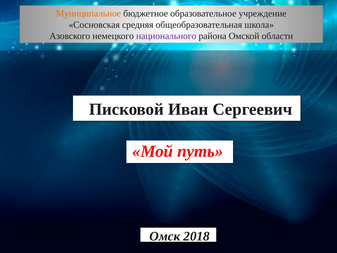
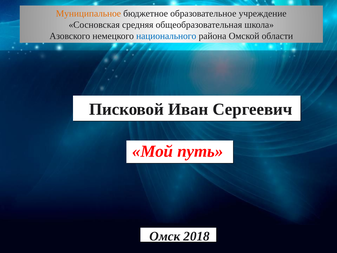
национального colour: purple -> blue
